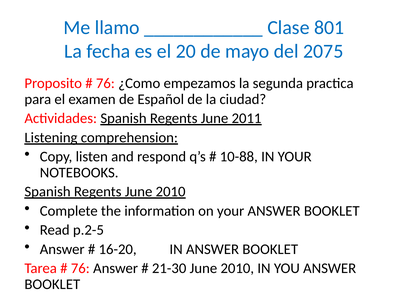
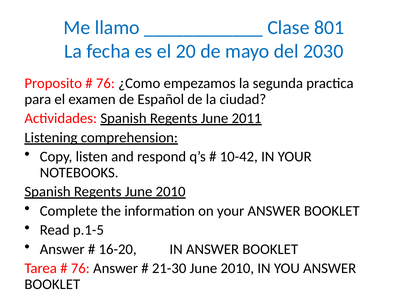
2075: 2075 -> 2030
10-88: 10-88 -> 10-42
p.2-5: p.2-5 -> p.1-5
